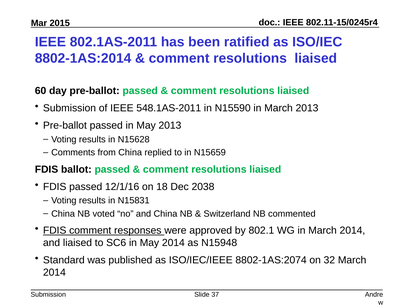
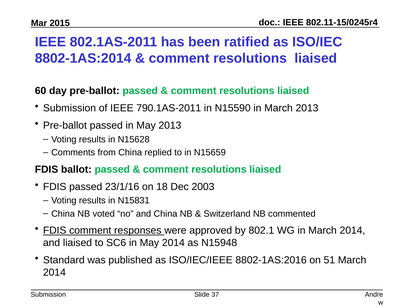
548.1AS-2011: 548.1AS-2011 -> 790.1AS-2011
12/1/16: 12/1/16 -> 23/1/16
2038: 2038 -> 2003
8802-1AS:2074: 8802-1AS:2074 -> 8802-1AS:2016
32: 32 -> 51
